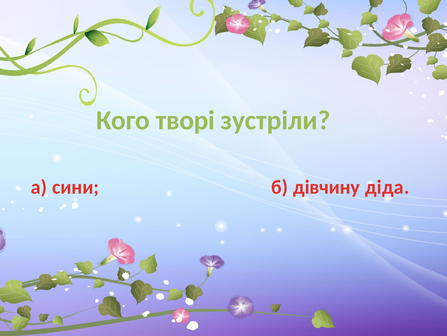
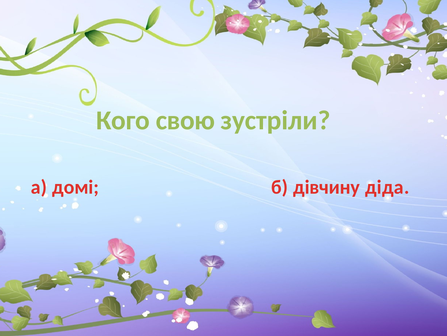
творі: творі -> свою
сини: сини -> домі
